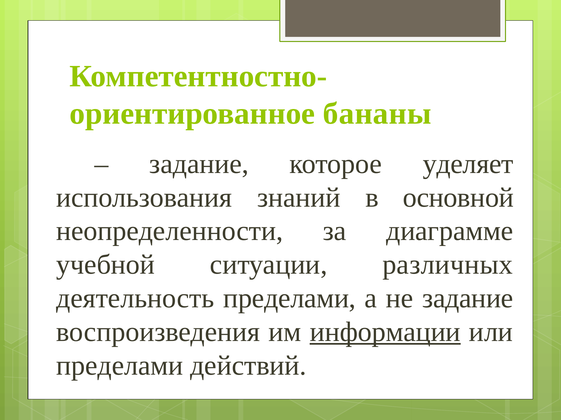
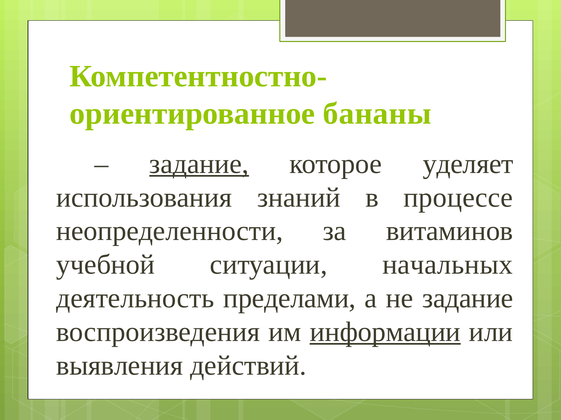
задание at (199, 164) underline: none -> present
основной: основной -> процессе
диаграмме: диаграмме -> витаминов
различных: различных -> начальных
пределами at (120, 366): пределами -> выявления
